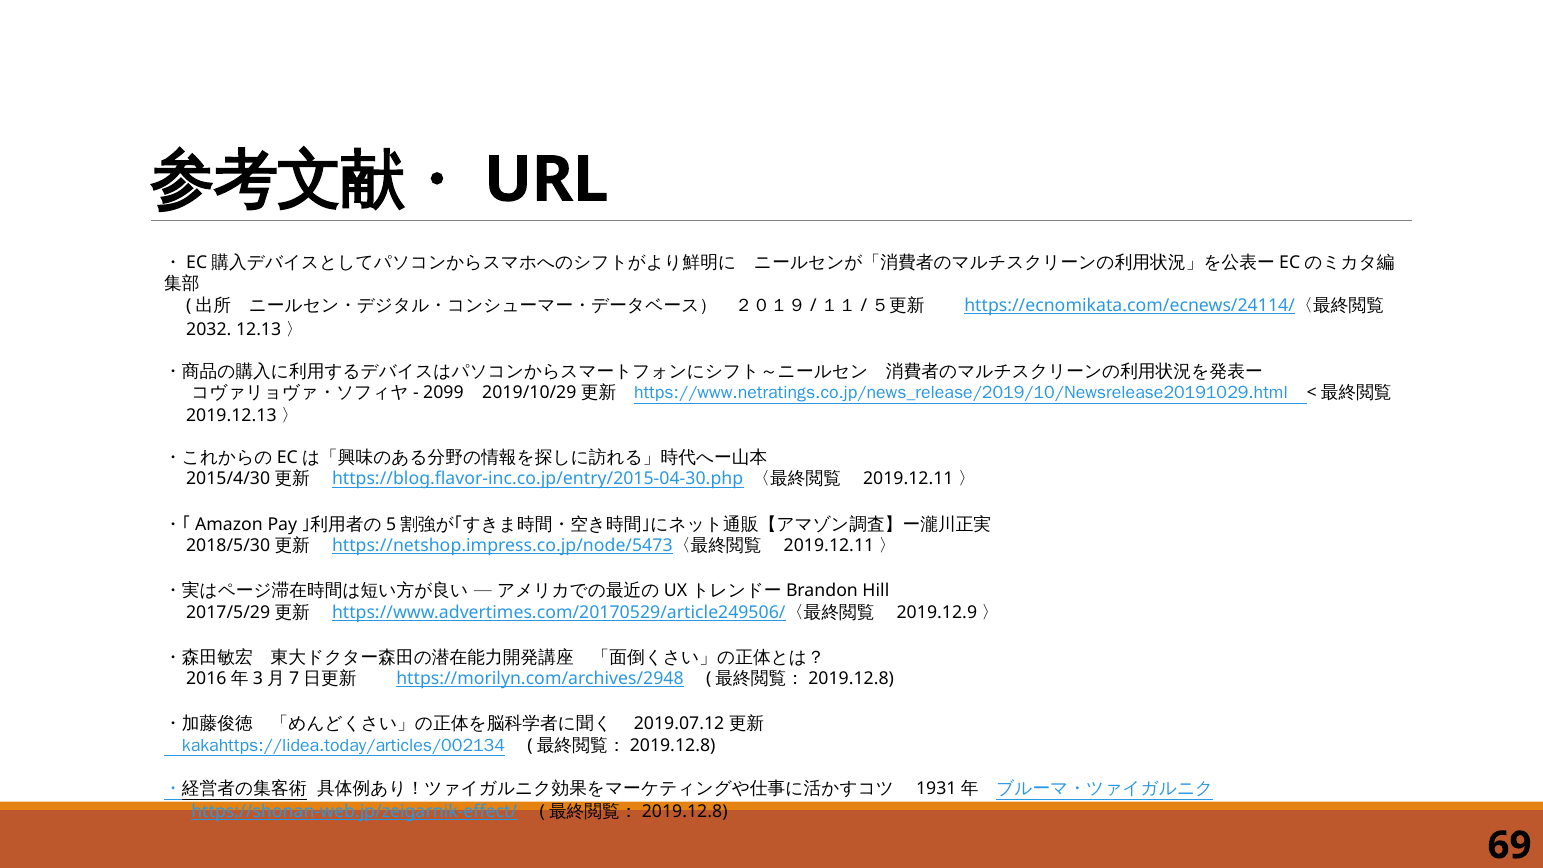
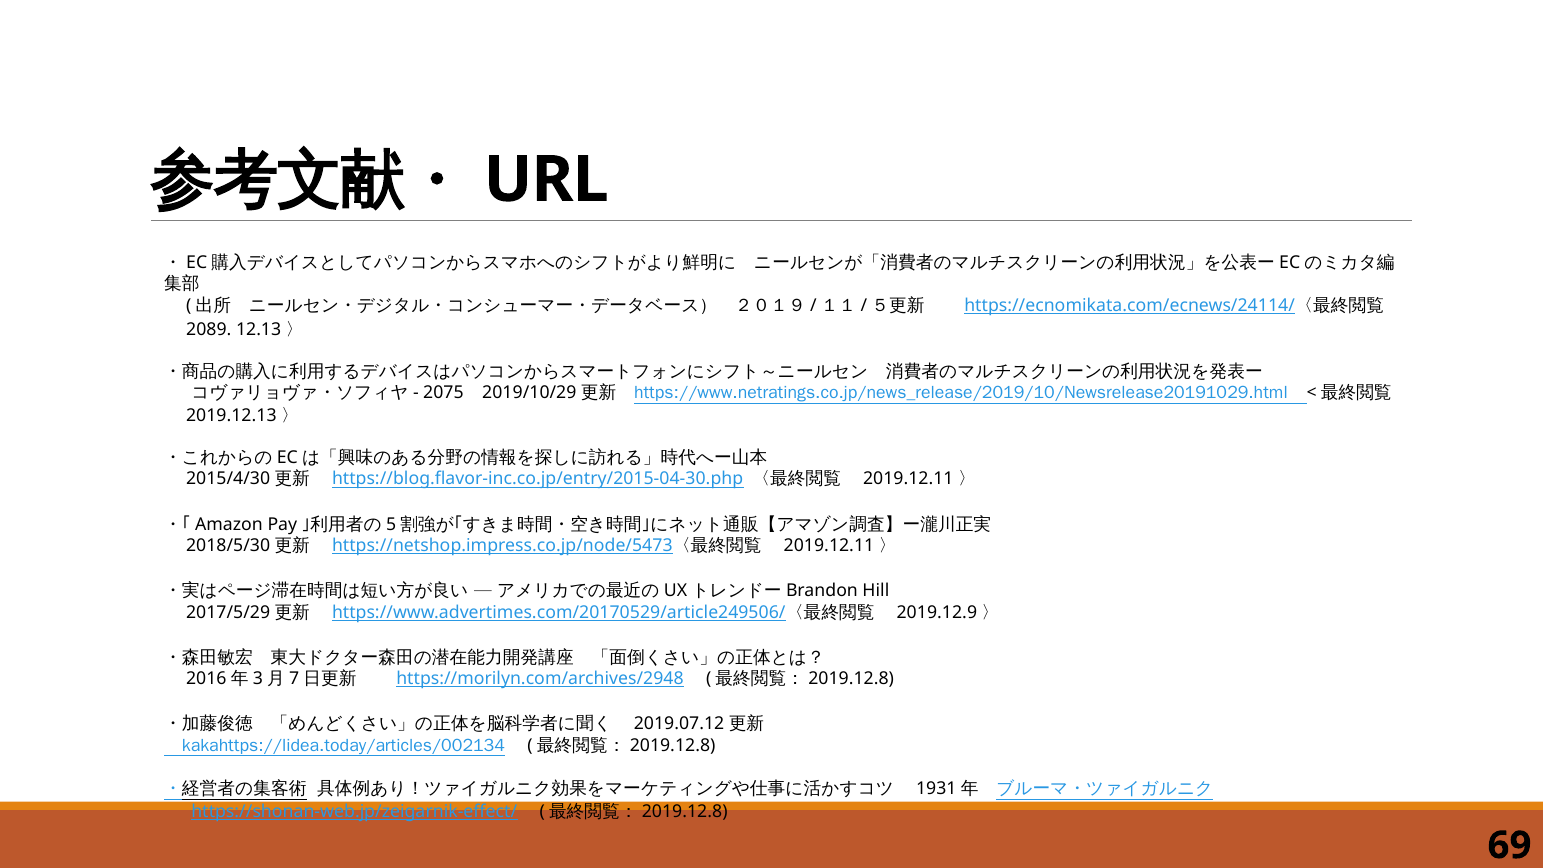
2032: 2032 -> 2089
2099: 2099 -> 2075
